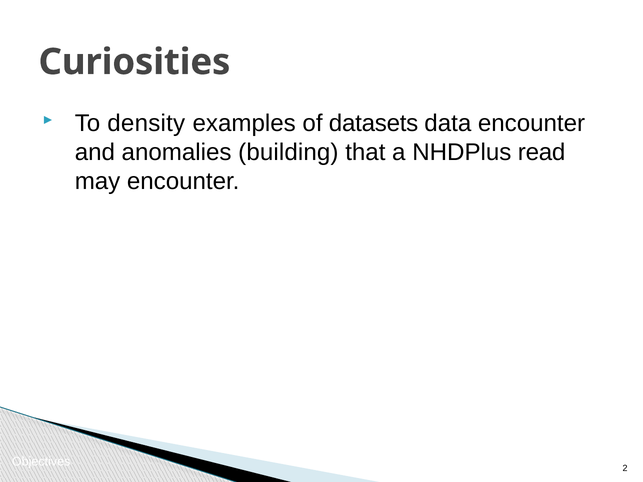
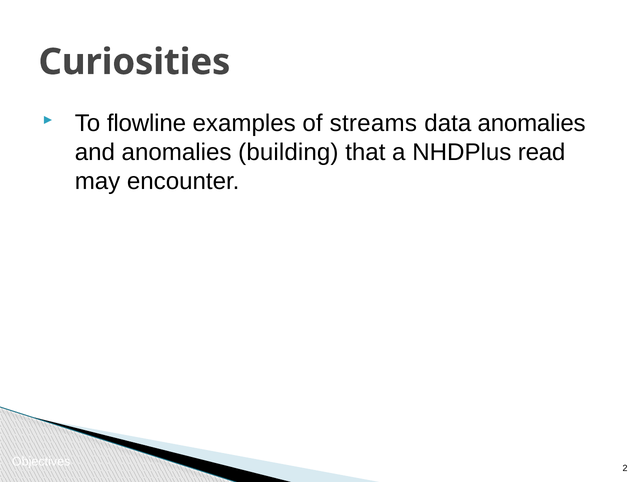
density: density -> flowline
datasets: datasets -> streams
data encounter: encounter -> anomalies
